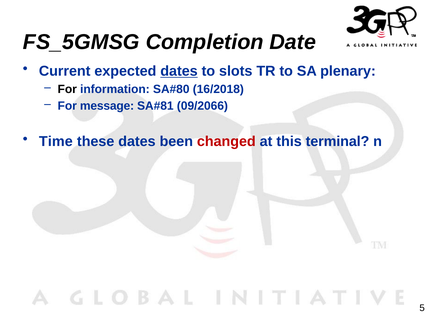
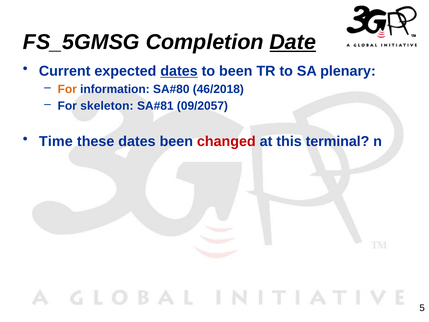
Date underline: none -> present
to slots: slots -> been
For at (67, 89) colour: black -> orange
16/2018: 16/2018 -> 46/2018
message: message -> skeleton
09/2066: 09/2066 -> 09/2057
